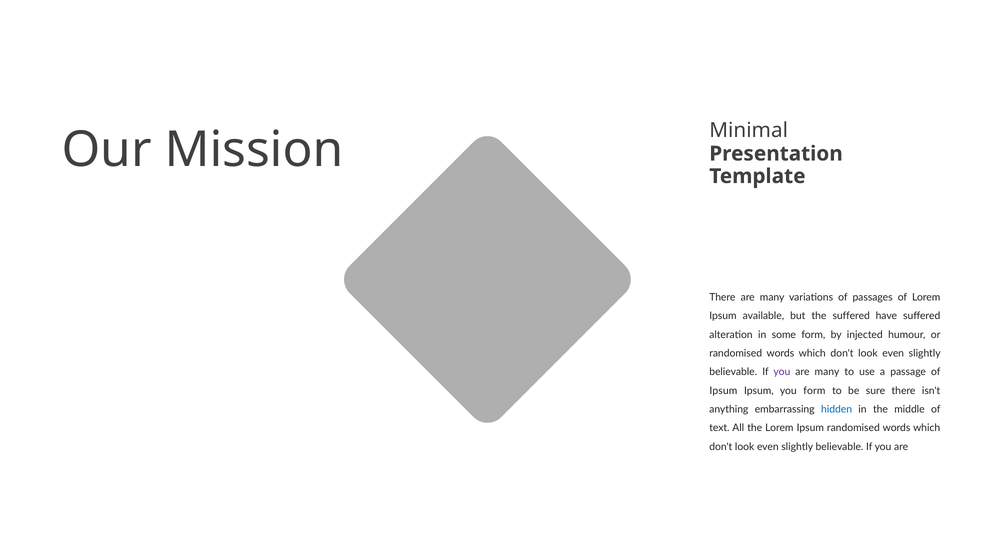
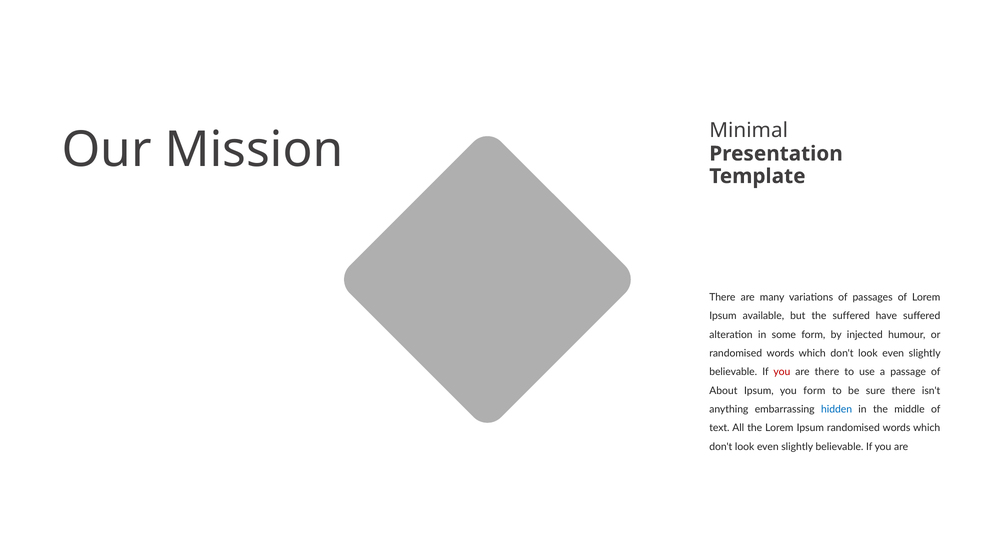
you at (782, 372) colour: purple -> red
many at (827, 372): many -> there
Ipsum at (723, 391): Ipsum -> About
